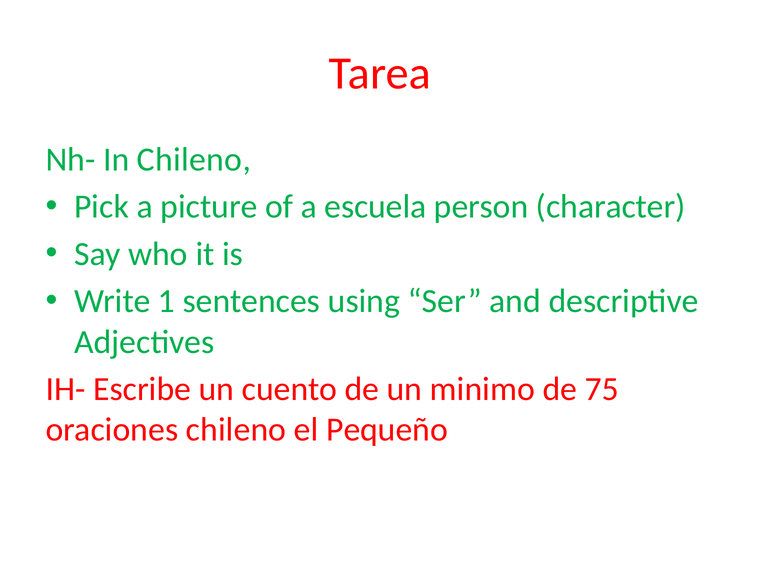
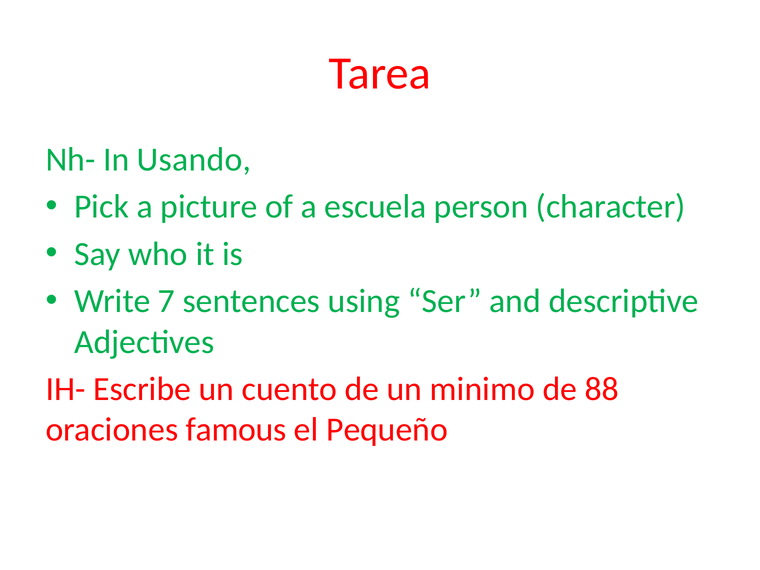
In Chileno: Chileno -> Usando
1: 1 -> 7
75: 75 -> 88
oraciones chileno: chileno -> famous
